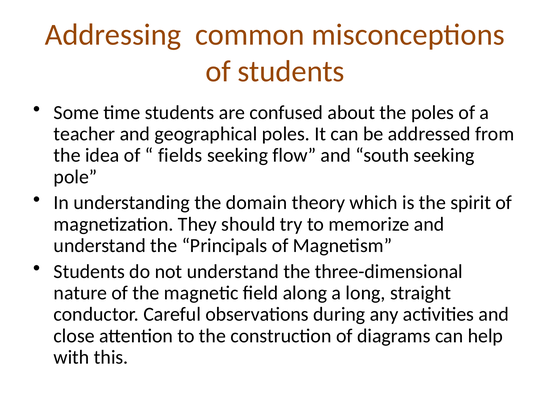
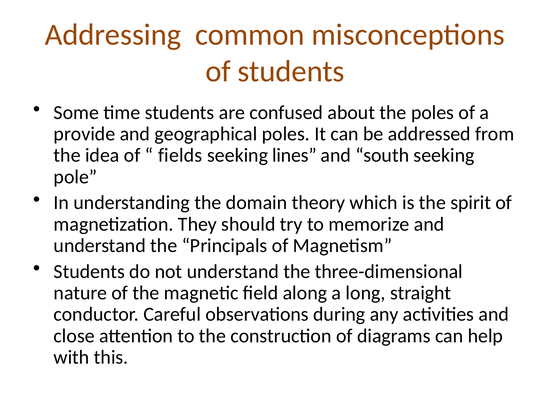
teacher: teacher -> provide
flow: flow -> lines
